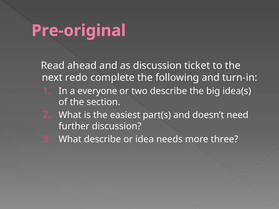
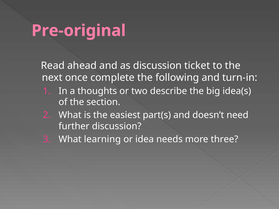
redo: redo -> once
everyone: everyone -> thoughts
What describe: describe -> learning
